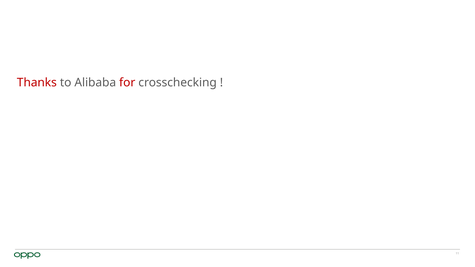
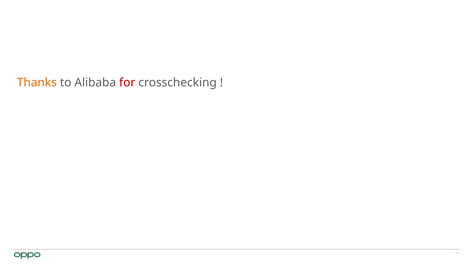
Thanks colour: red -> orange
